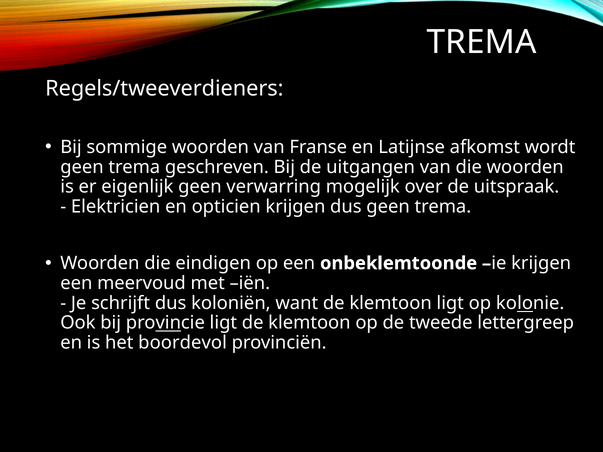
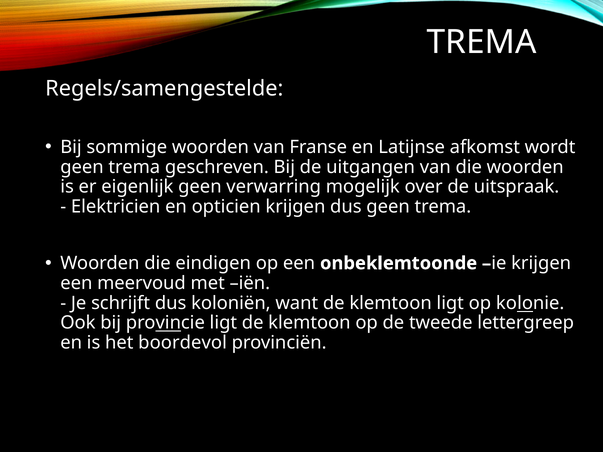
Regels/tweeverdieners: Regels/tweeverdieners -> Regels/samengestelde
